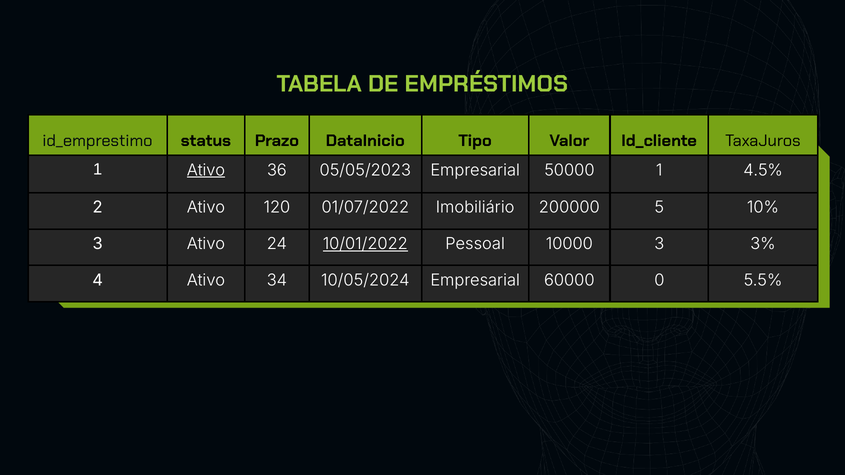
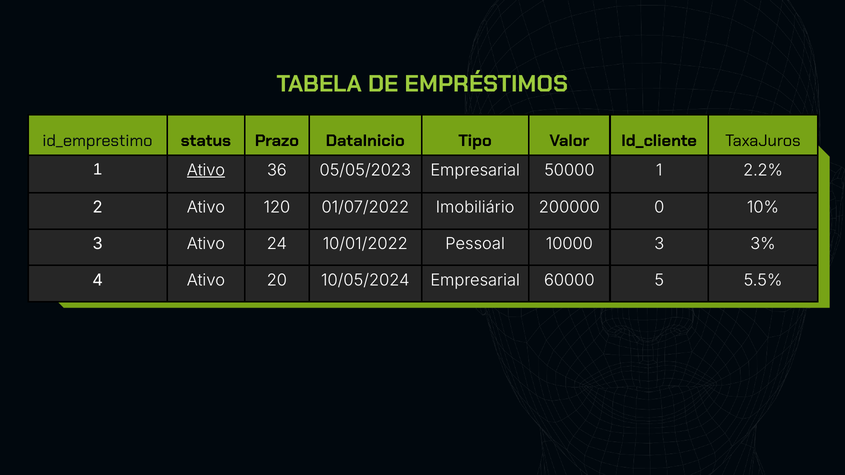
4.5%: 4.5% -> 2.2%
5: 5 -> 0
10/01/2022 underline: present -> none
34: 34 -> 20
0: 0 -> 5
